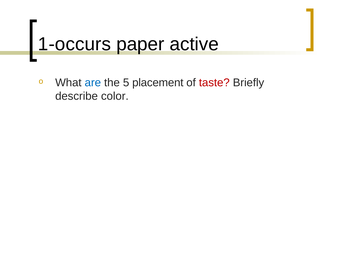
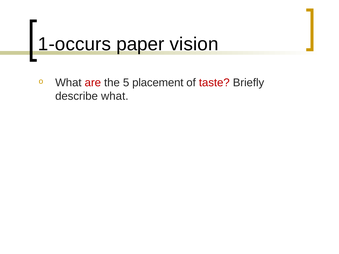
active: active -> vision
are colour: blue -> red
describe color: color -> what
